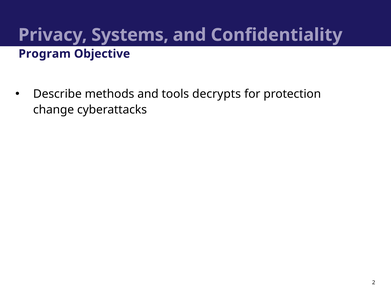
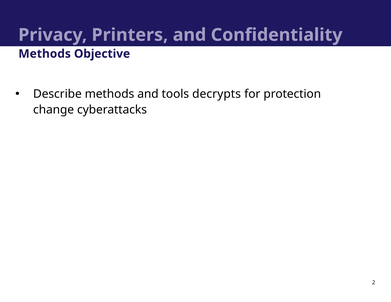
Systems: Systems -> Printers
Program at (45, 54): Program -> Methods
